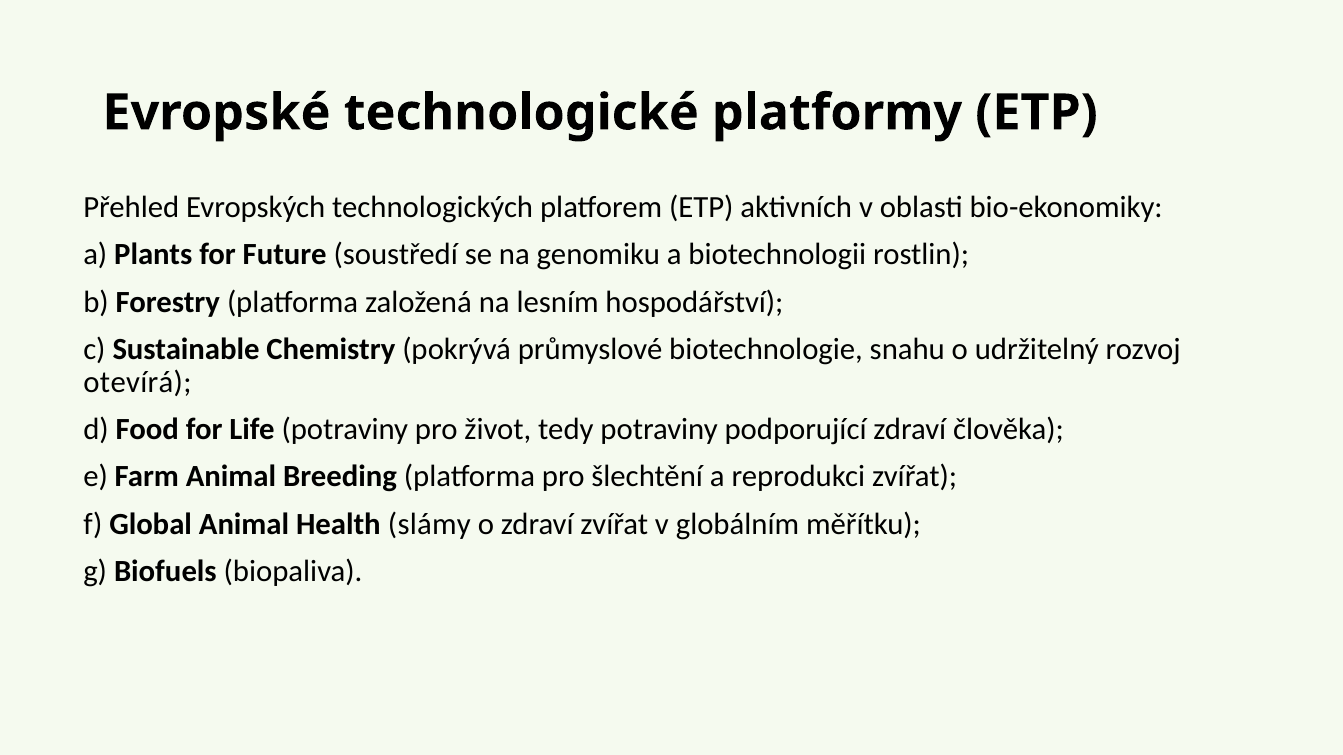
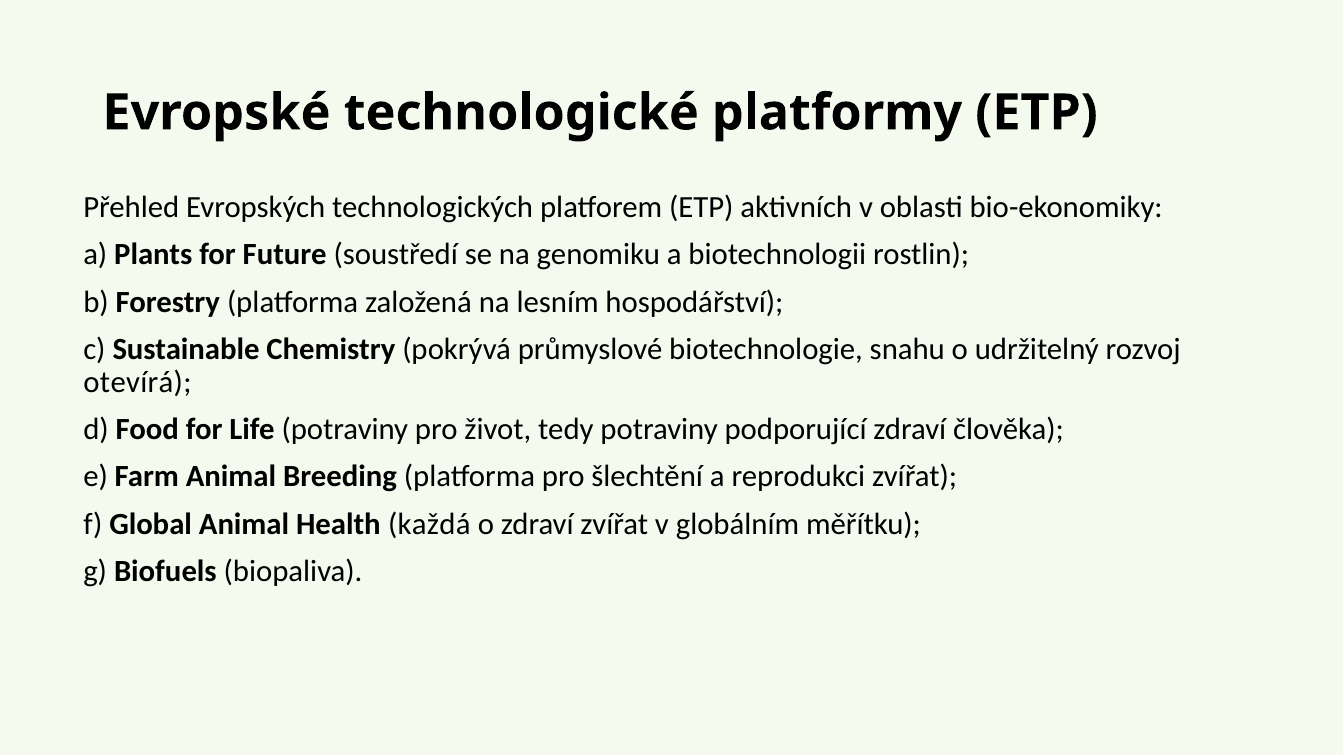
slámy: slámy -> každá
